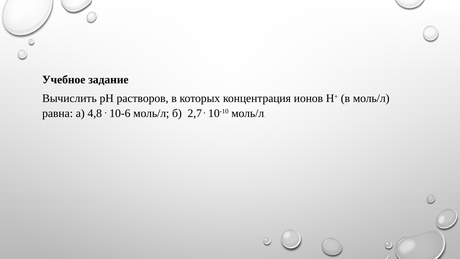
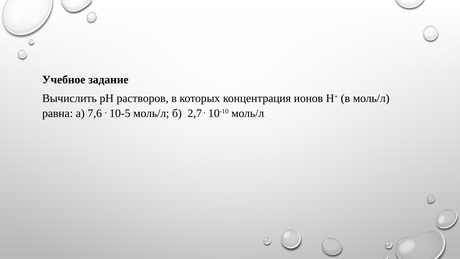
4,8: 4,8 -> 7,6
10-6: 10-6 -> 10-5
